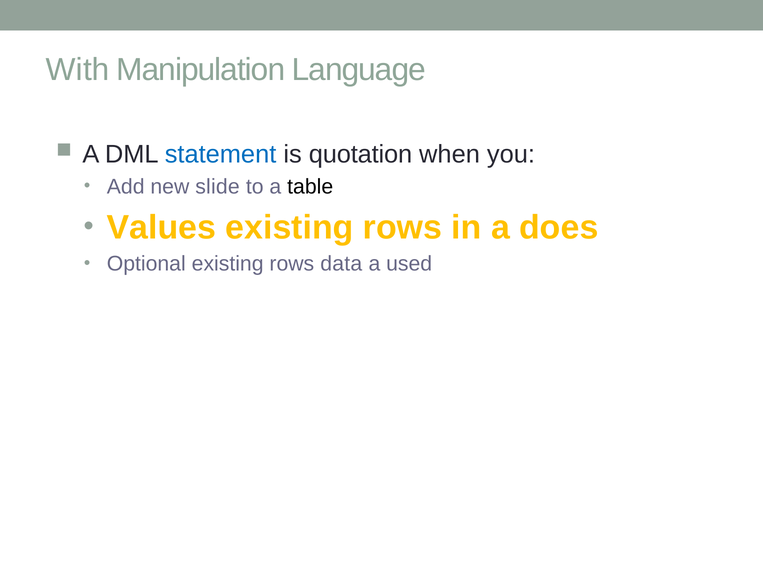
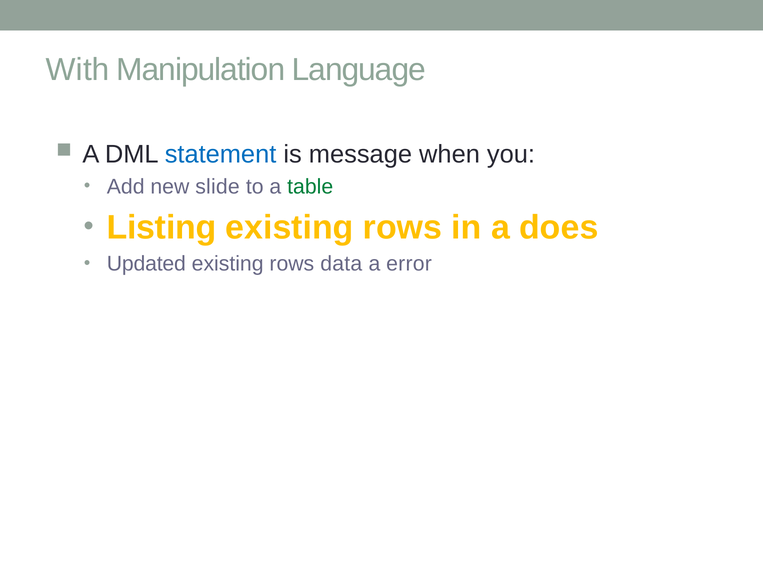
quotation: quotation -> message
table colour: black -> green
Values: Values -> Listing
Optional: Optional -> Updated
used: used -> error
